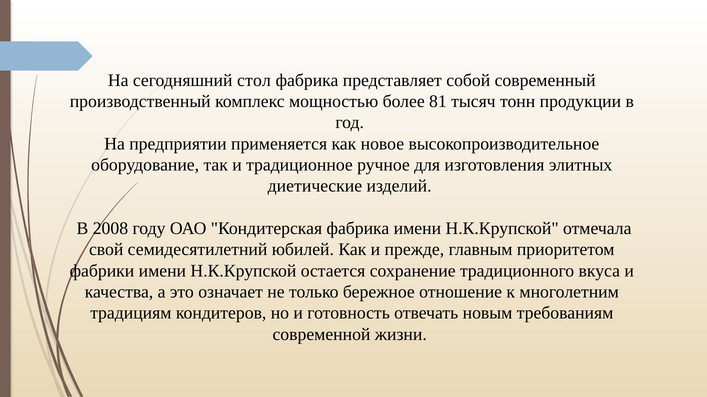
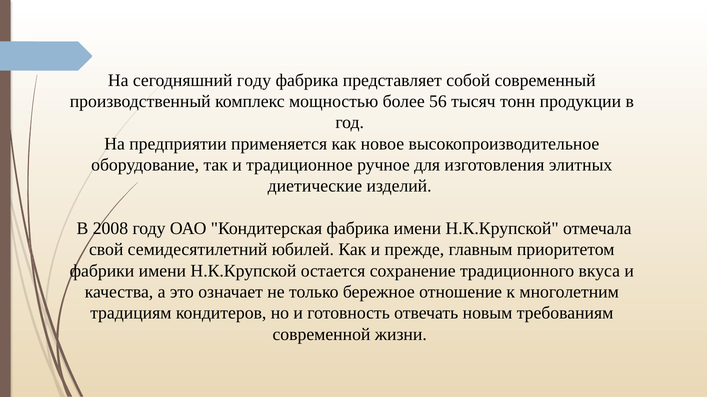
сегодняшний стол: стол -> году
81: 81 -> 56
